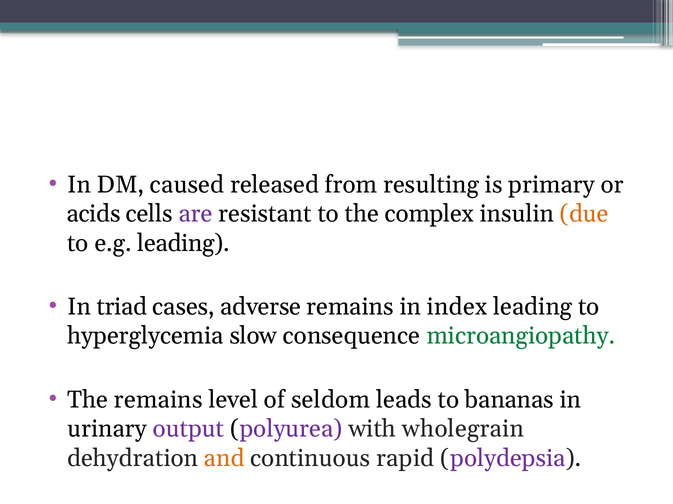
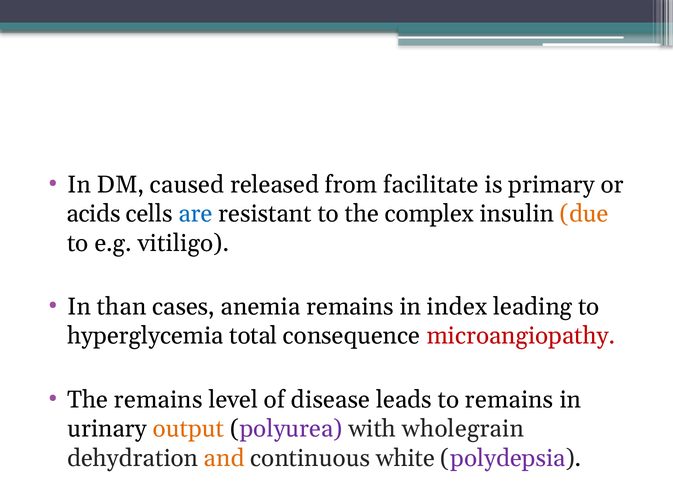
resulting: resulting -> facilitate
are colour: purple -> blue
e.g leading: leading -> vitiligo
triad: triad -> than
adverse: adverse -> anemia
slow: slow -> total
microangiopathy colour: green -> red
seldom: seldom -> disease
to bananas: bananas -> remains
output colour: purple -> orange
rapid: rapid -> white
